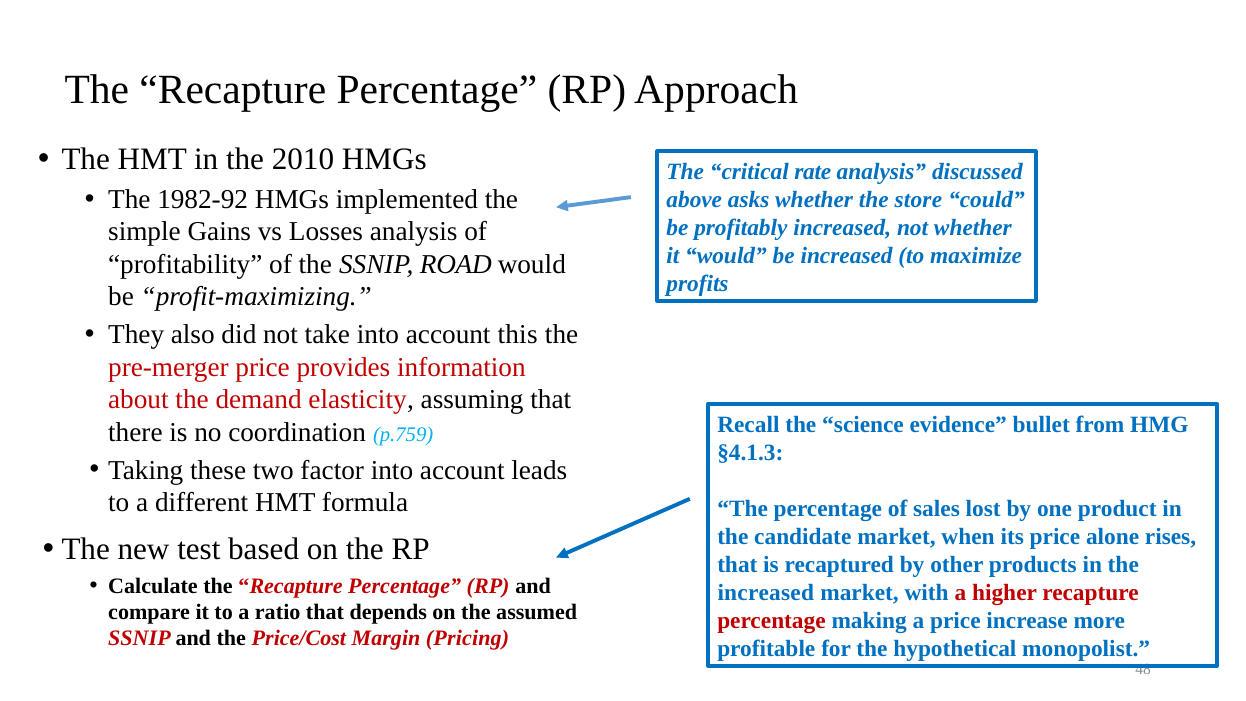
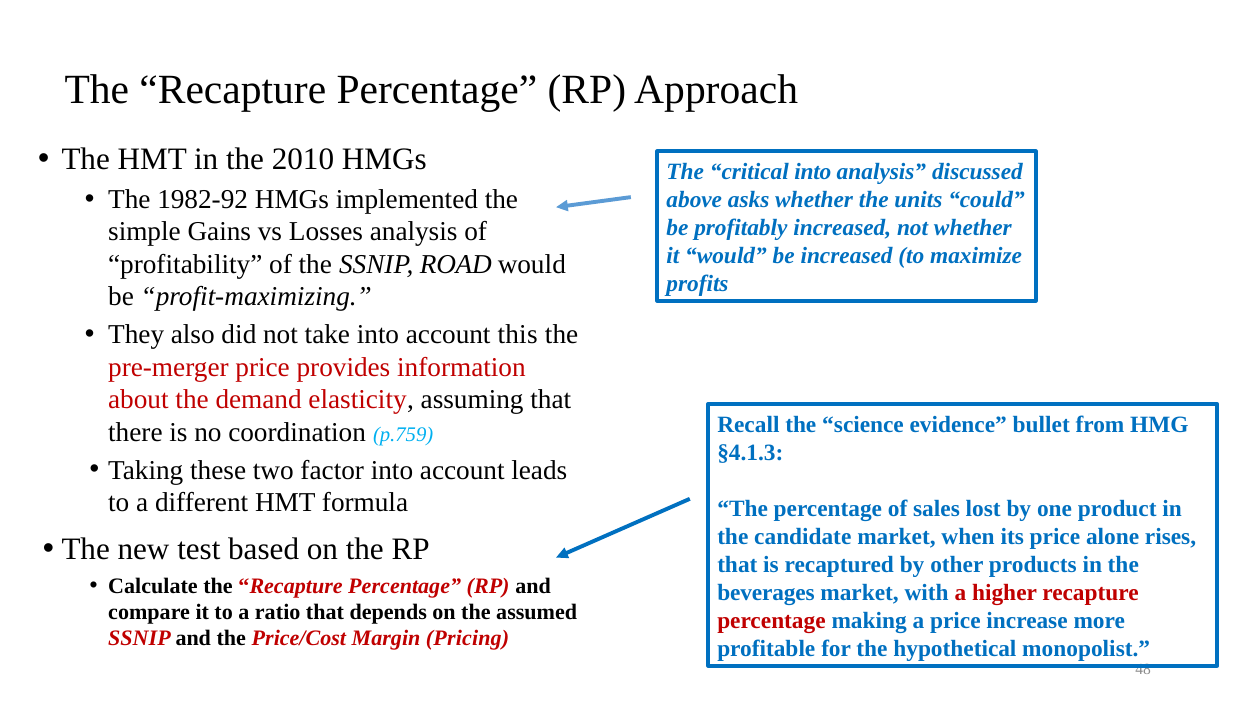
critical rate: rate -> into
store: store -> units
increased at (766, 593): increased -> beverages
